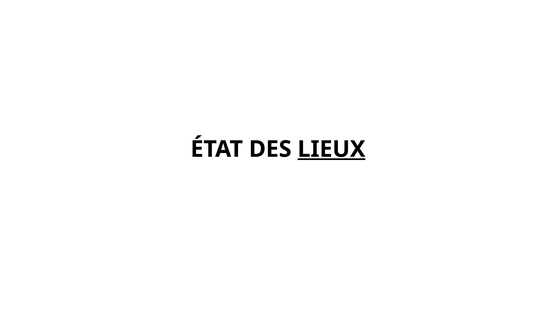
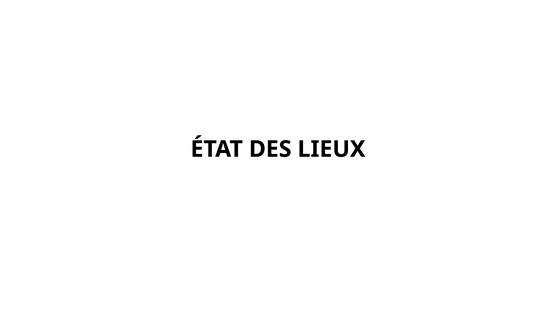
LIEUX underline: present -> none
